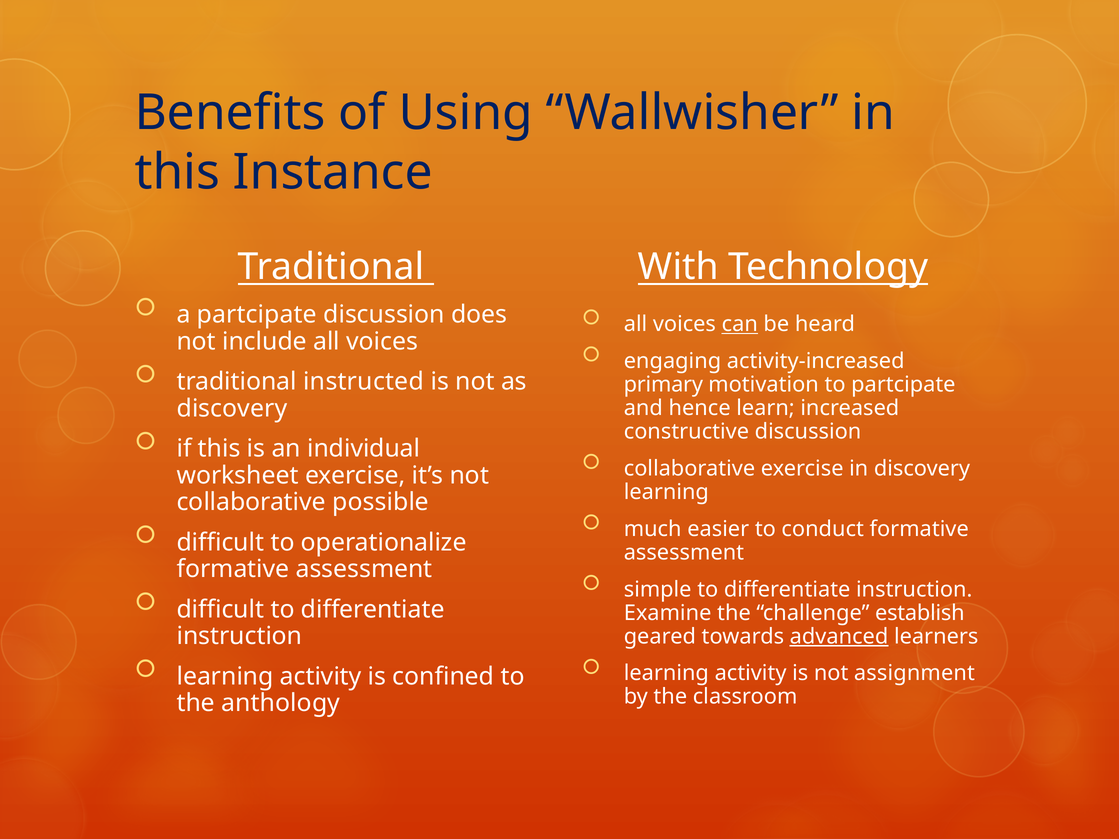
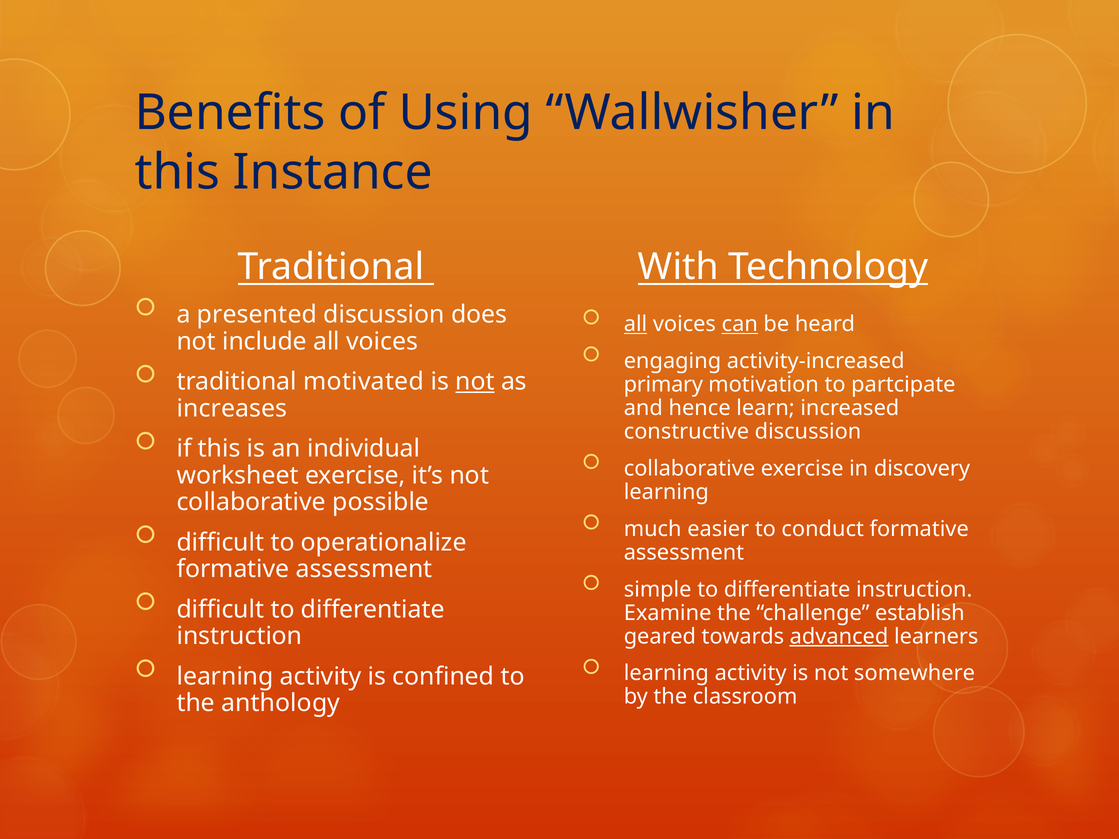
a partcipate: partcipate -> presented
all at (636, 324) underline: none -> present
instructed: instructed -> motivated
not at (475, 382) underline: none -> present
discovery at (232, 408): discovery -> increases
assignment: assignment -> somewhere
